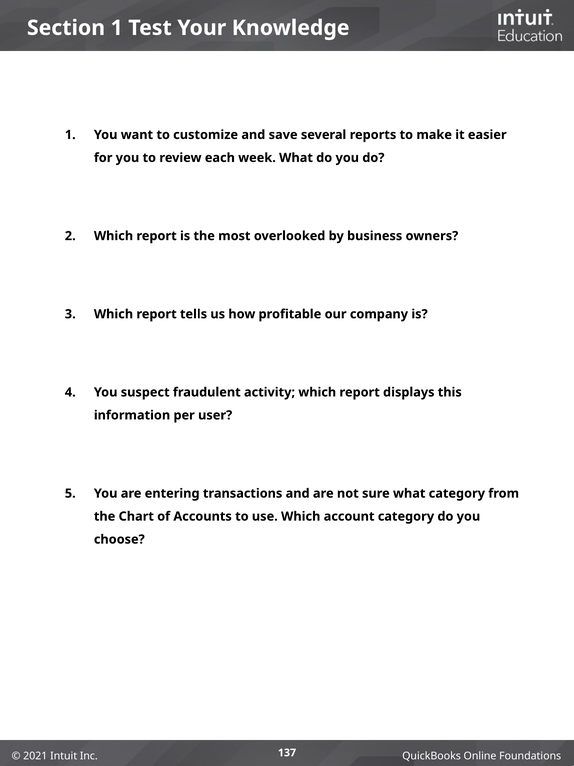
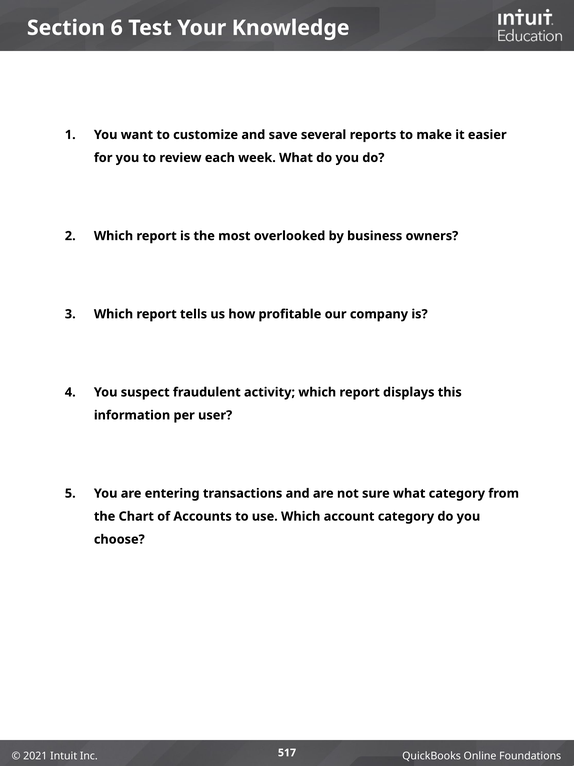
Section 1: 1 -> 6
137: 137 -> 517
